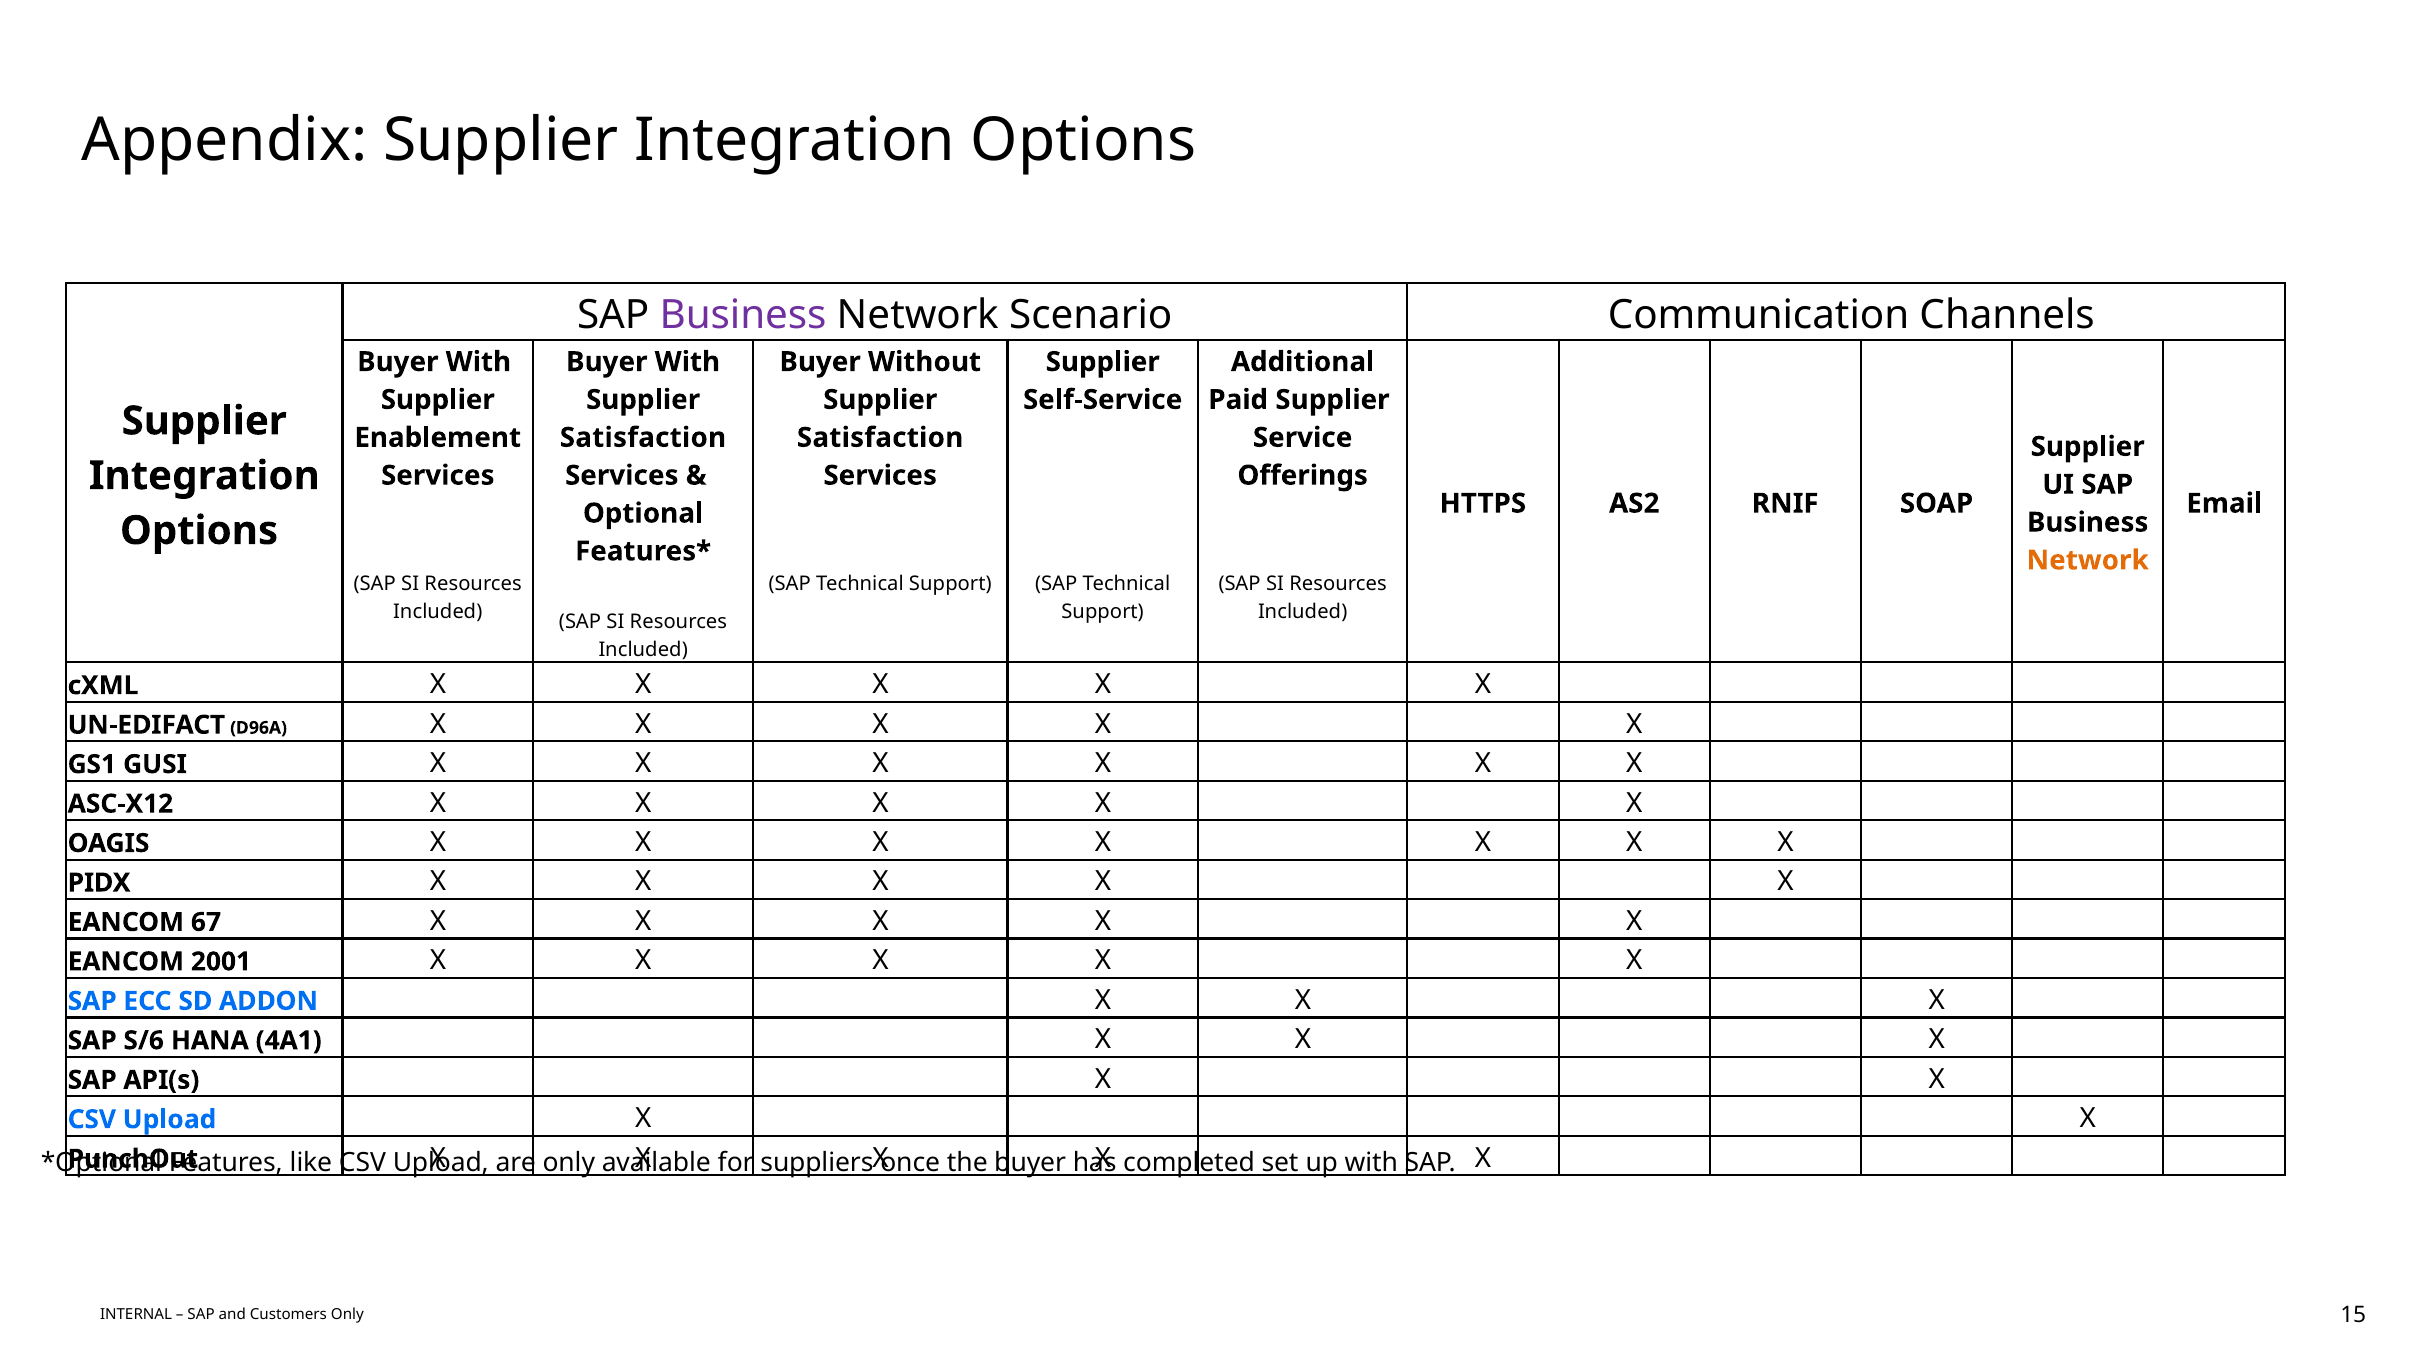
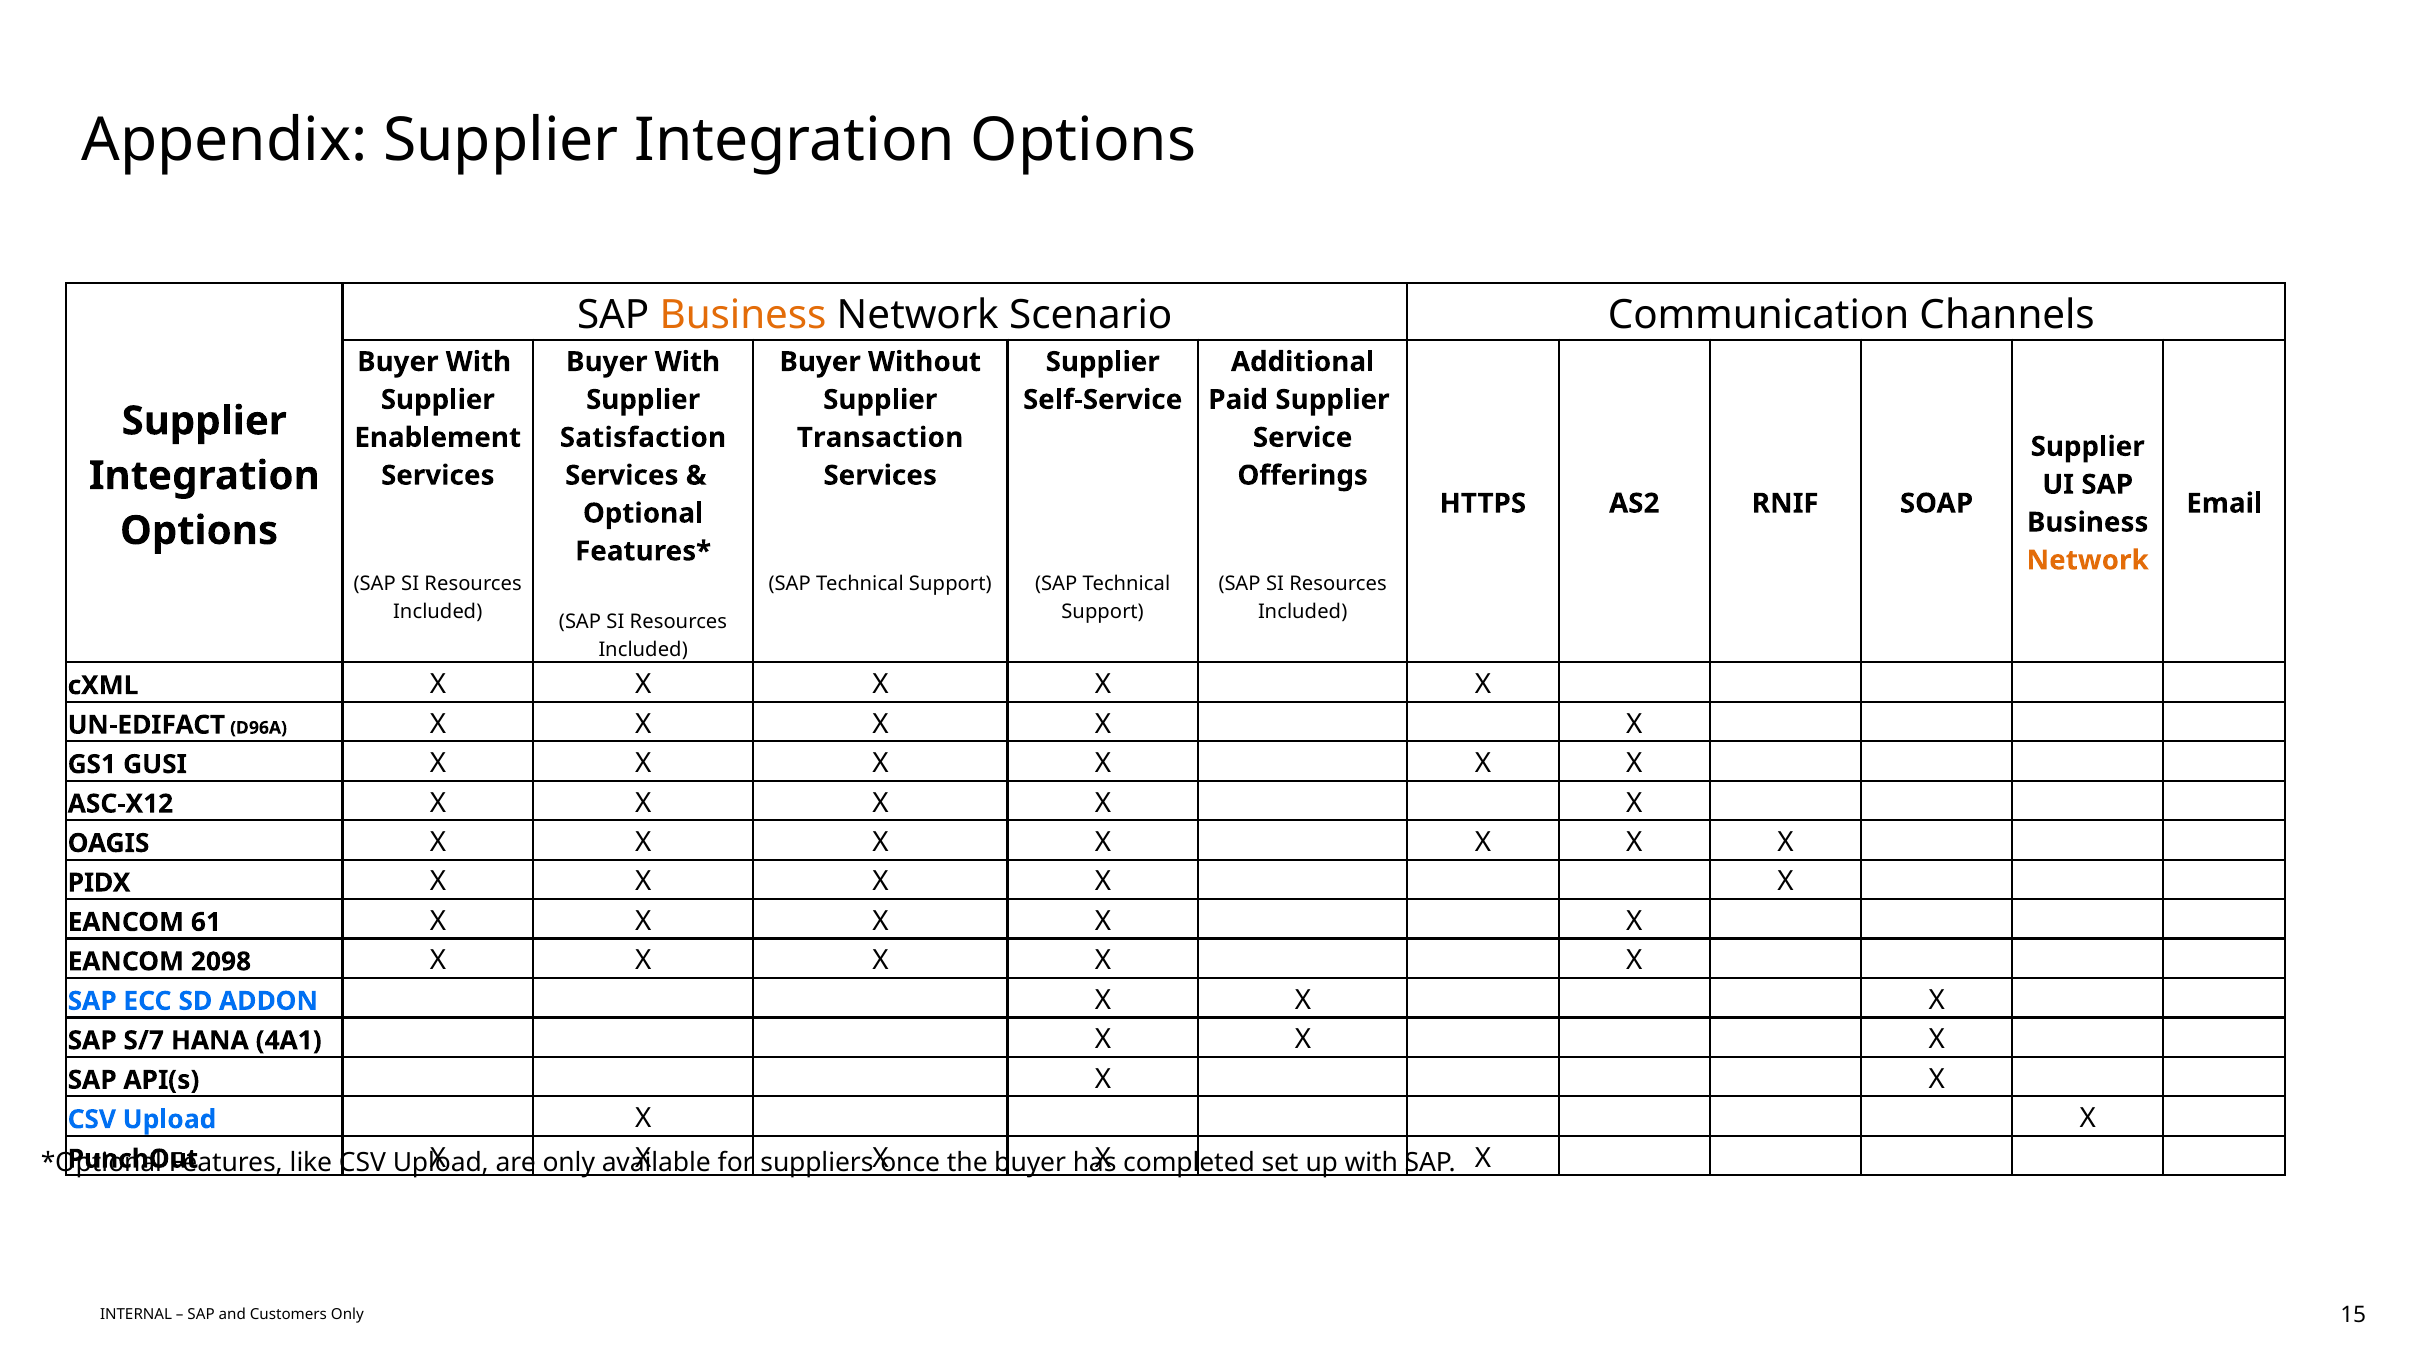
Business at (743, 315) colour: purple -> orange
Satisfaction at (880, 438): Satisfaction -> Transaction
67: 67 -> 61
2001: 2001 -> 2098
S/6: S/6 -> S/7
